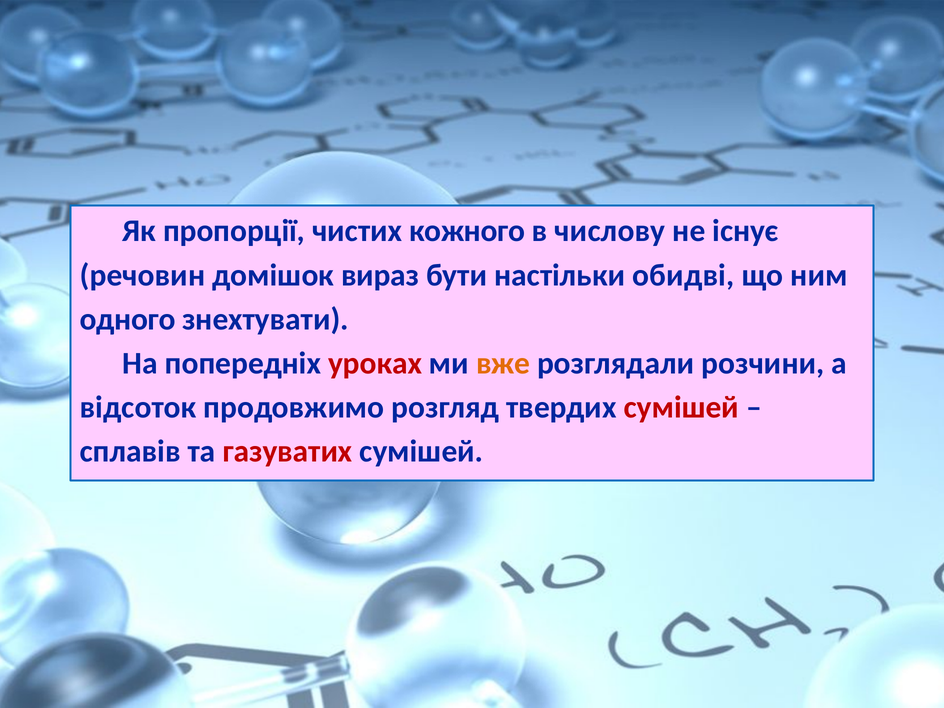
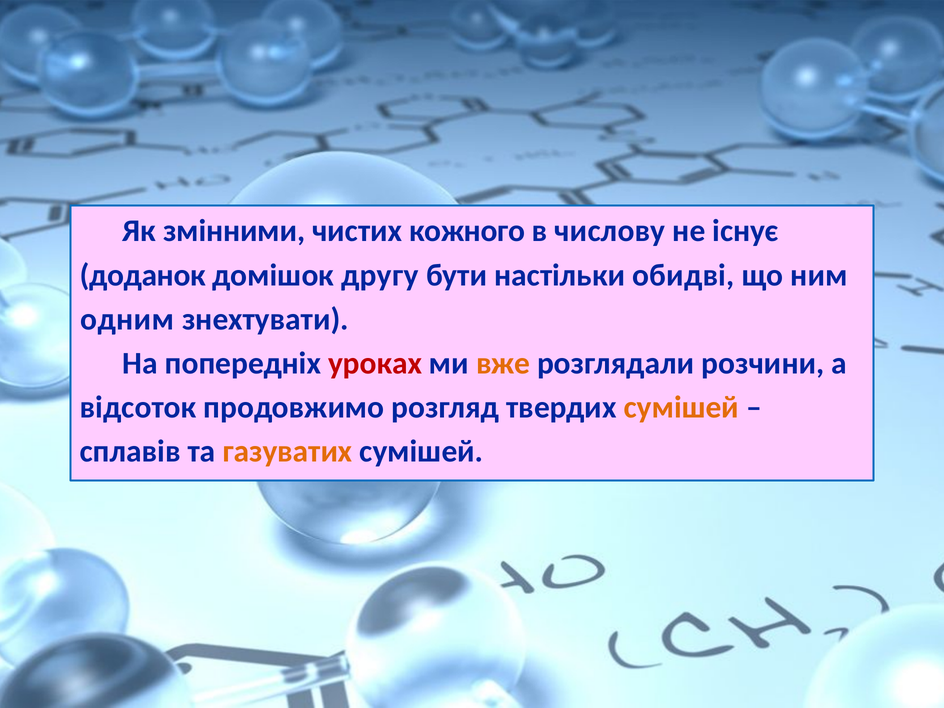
пропорції: пропорції -> змінними
речовин: речовин -> доданок
вираз: вираз -> другу
одного: одного -> одним
сумішей at (681, 407) colour: red -> orange
газуватих colour: red -> orange
